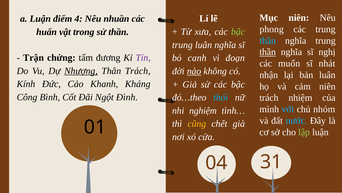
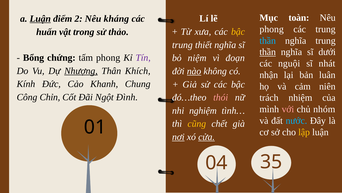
Mục niên: niên -> toàn
Luận at (40, 19) underline: none -> present
4: 4 -> 2
nhuần: nhuần -> kháng
bậc at (238, 32) colour: light green -> yellow
sử thần: thần -> thảo
trung luân: luân -> thiết
nghị: nghị -> dưới
Trận: Trận -> Bổng
tấm đương: đương -> phong
canh: canh -> niệm
muốn: muốn -> nguội
Thân Trách: Trách -> Khích
Kháng: Kháng -> Chung
Bình: Bình -> Chỉn
thói colour: light blue -> pink
với colour: light blue -> pink
lập colour: light green -> yellow
nơi underline: none -> present
cửa underline: none -> present
31: 31 -> 35
